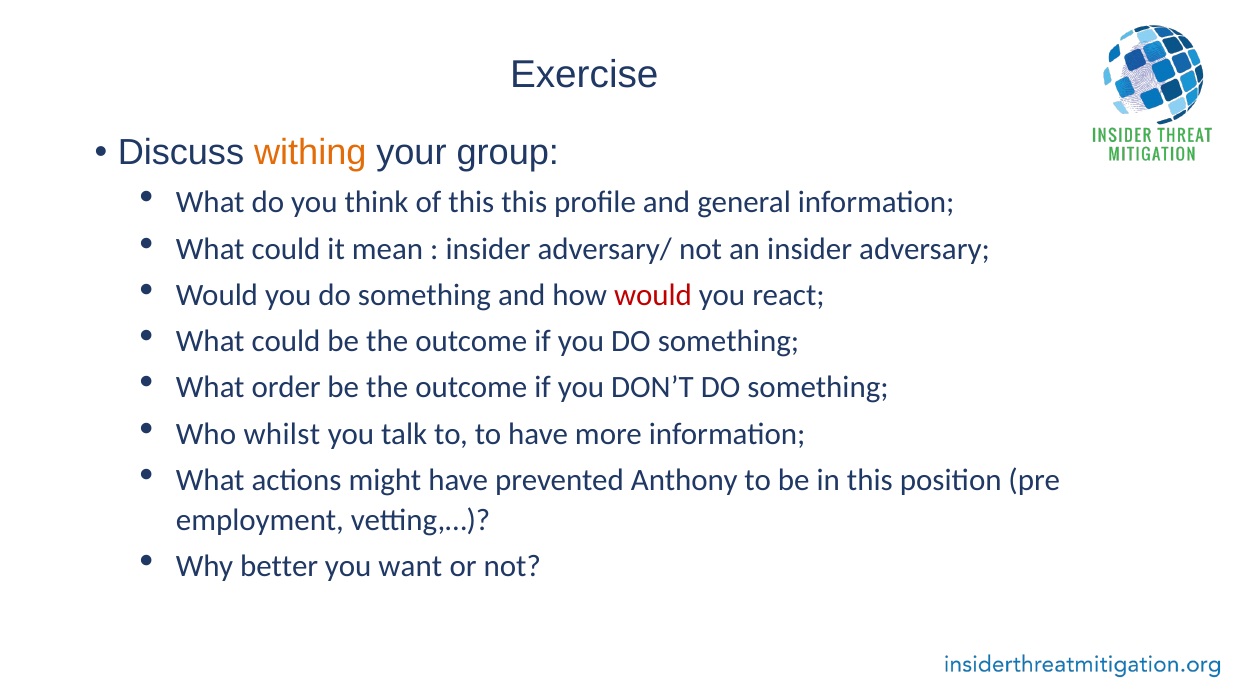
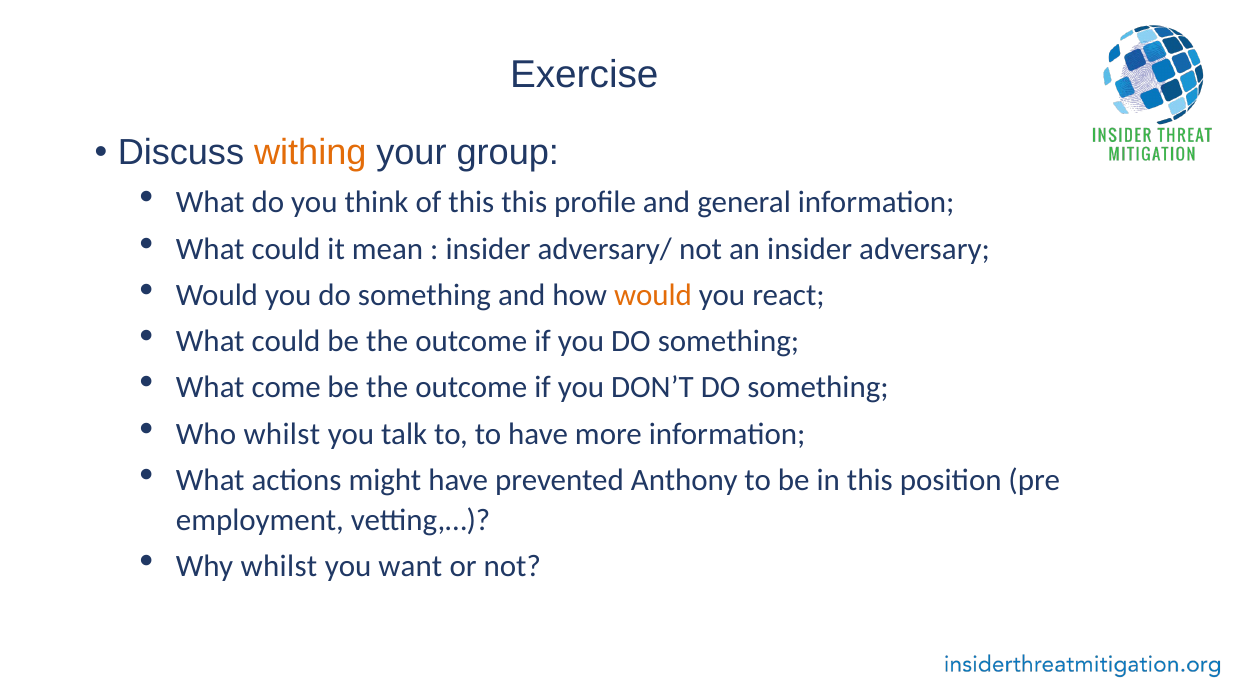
would at (653, 295) colour: red -> orange
order: order -> come
Why better: better -> whilst
